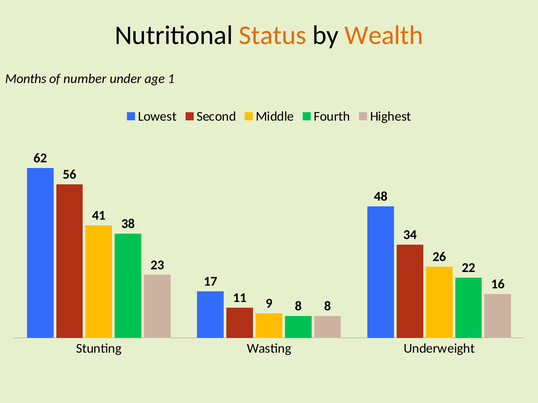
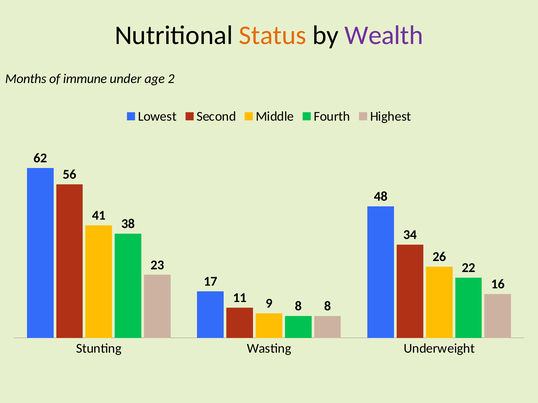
Wealth colour: orange -> purple
number: number -> immune
1: 1 -> 2
